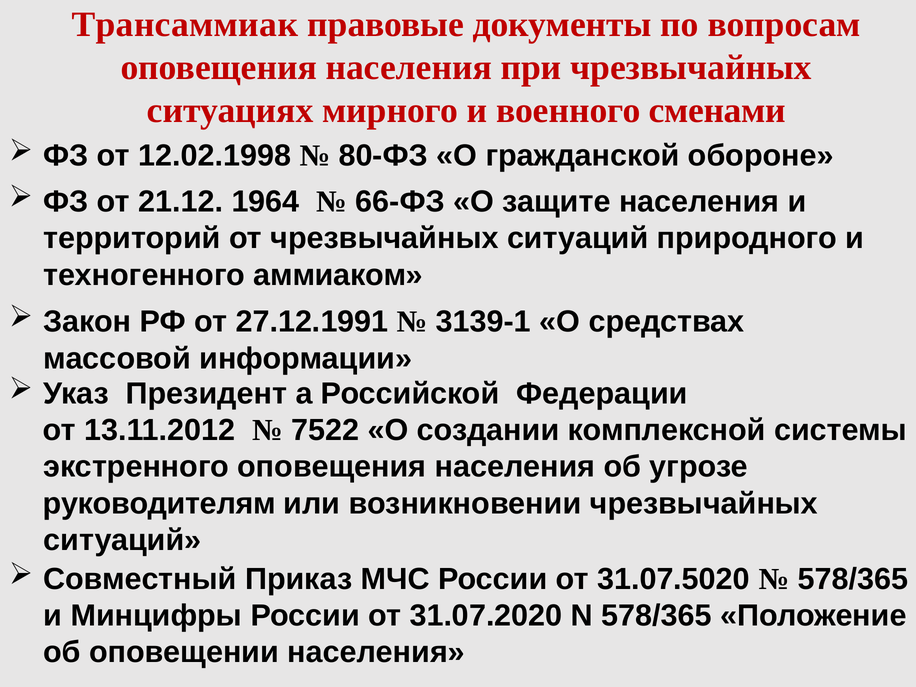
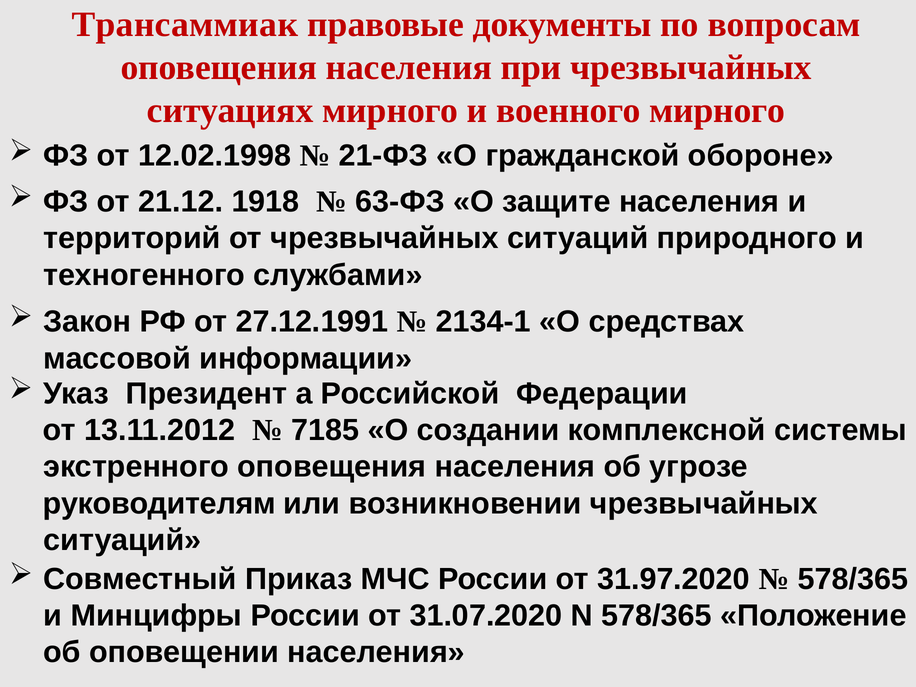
военного сменами: сменами -> мирного
80-ФЗ: 80-ФЗ -> 21-ФЗ
1964: 1964 -> 1918
66-ФЗ: 66-ФЗ -> 63-ФЗ
аммиаком: аммиаком -> службами
3139-1: 3139-1 -> 2134-1
7522: 7522 -> 7185
31.07.5020: 31.07.5020 -> 31.97.2020
